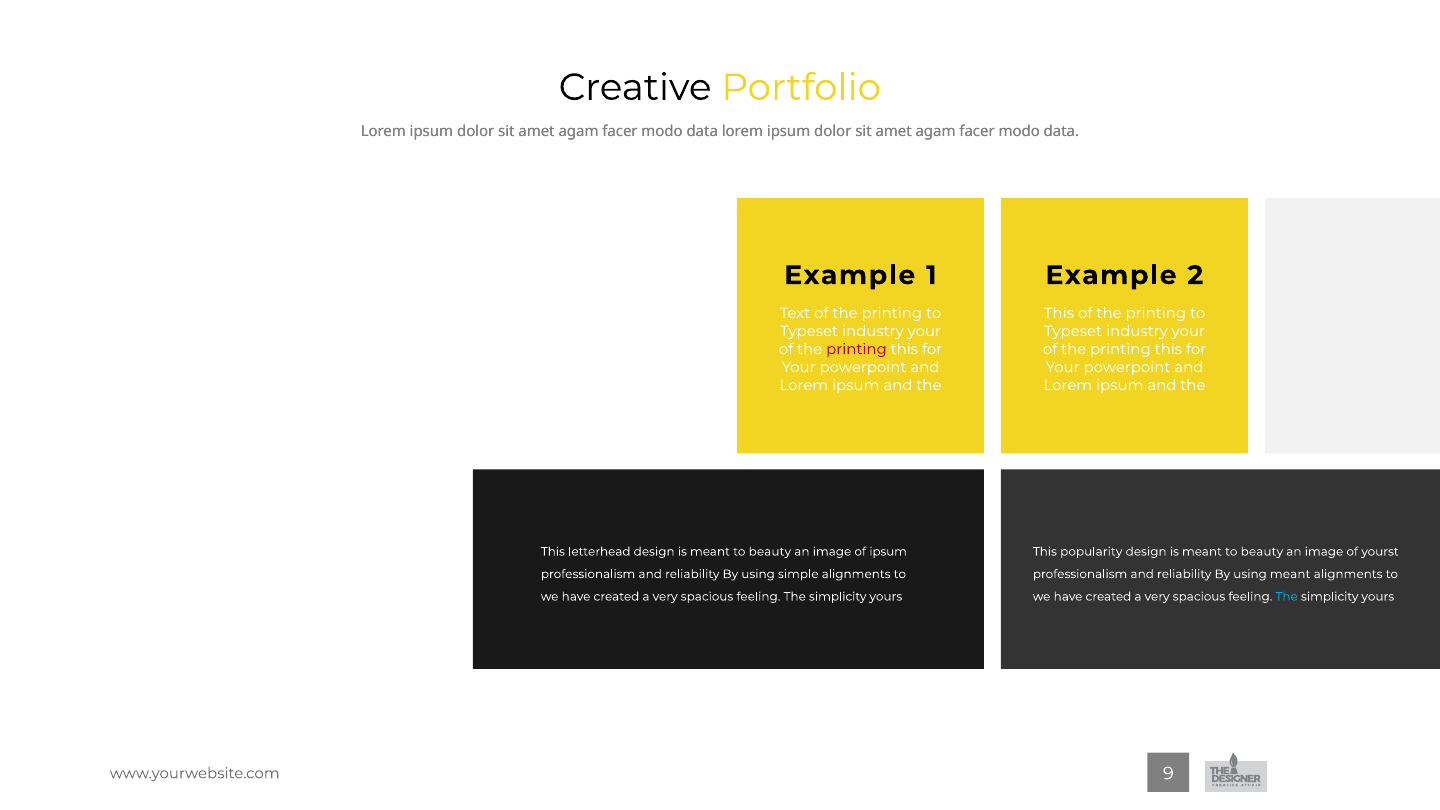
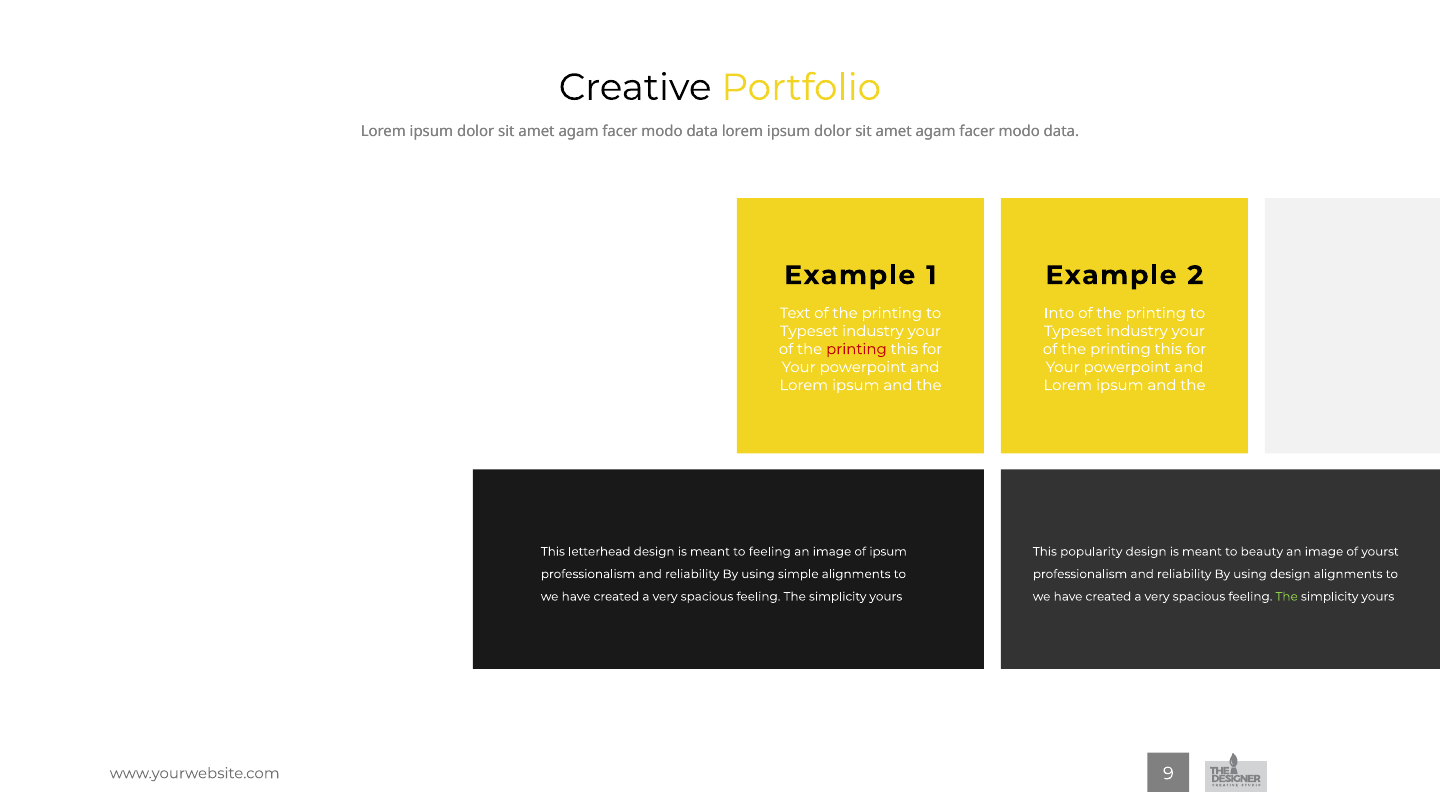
This at (1059, 313): This -> Into
beauty at (770, 552): beauty -> feeling
using meant: meant -> design
The at (1287, 597) colour: light blue -> light green
